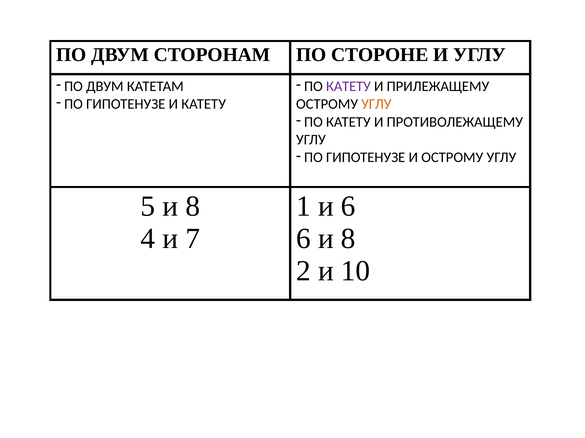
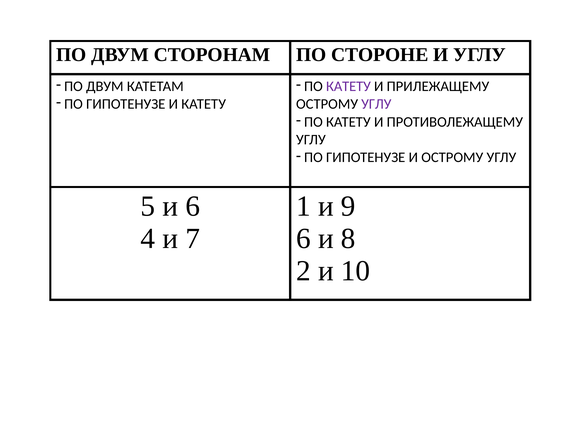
УГЛУ at (376, 104) colour: orange -> purple
5 и 8: 8 -> 6
и 6: 6 -> 9
